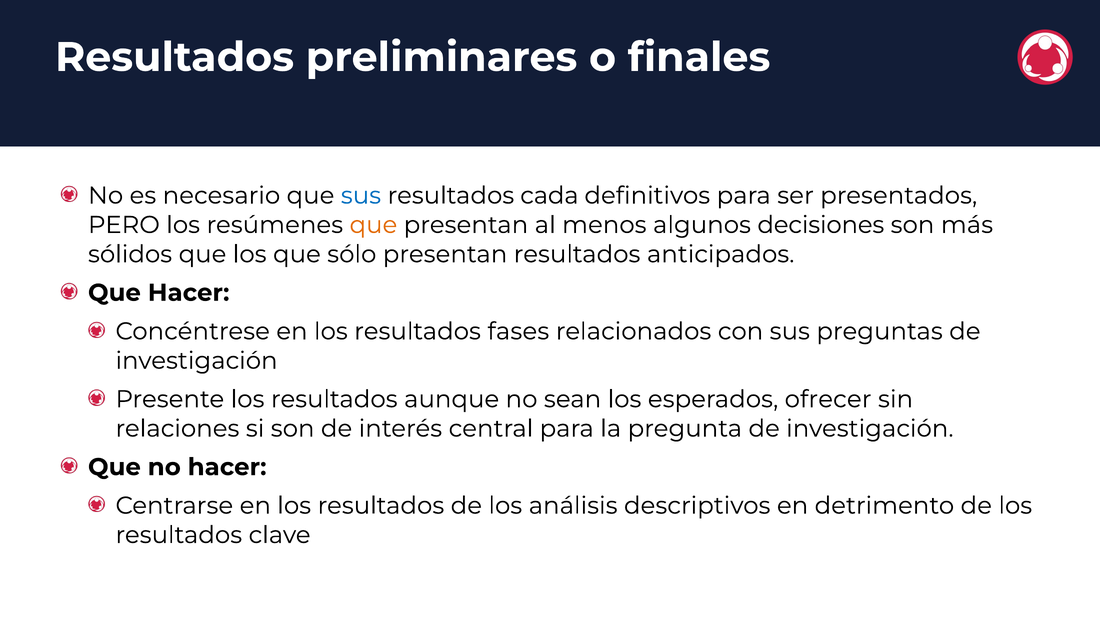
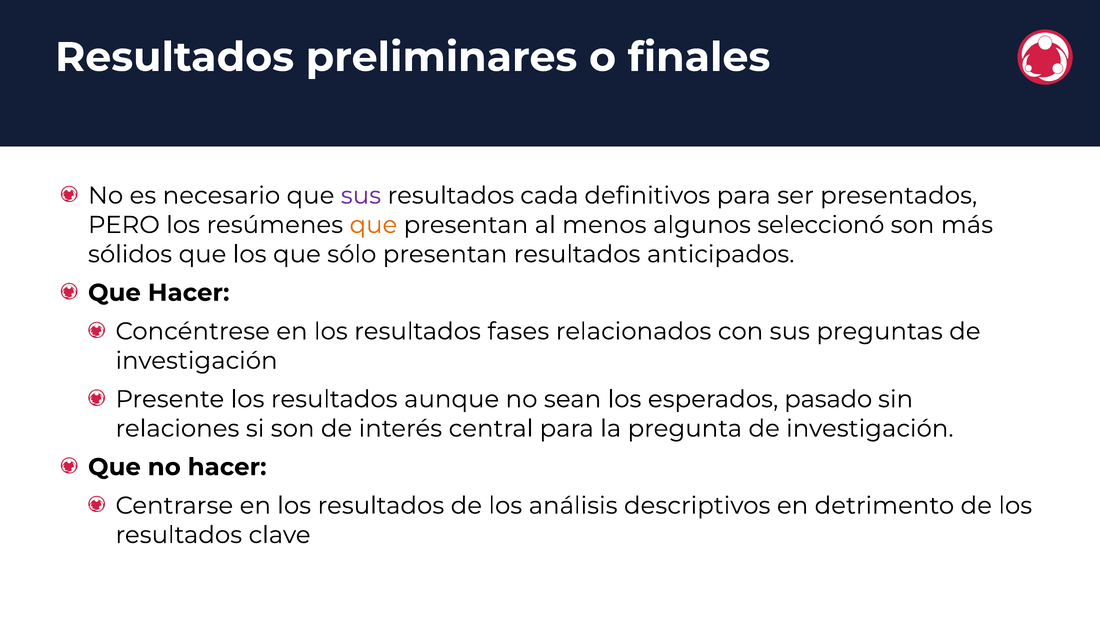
sus at (361, 195) colour: blue -> purple
decisiones: decisiones -> seleccionó
ofrecer: ofrecer -> pasado
